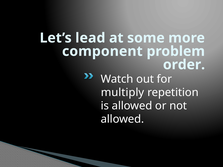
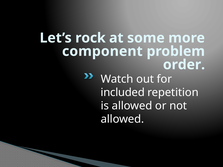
lead: lead -> rock
multiply: multiply -> included
